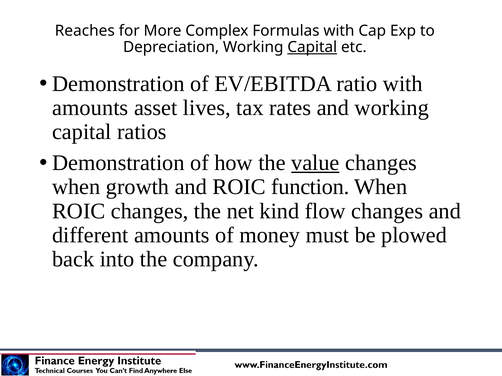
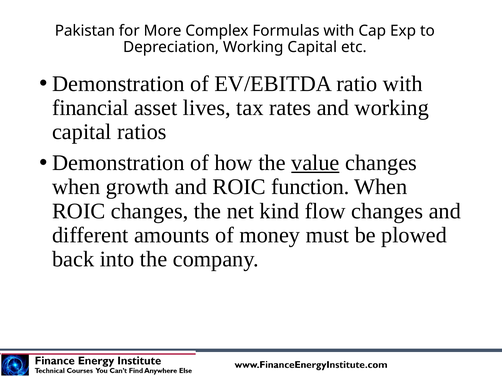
Reaches: Reaches -> Pakistan
Capital at (312, 47) underline: present -> none
amounts at (90, 108): amounts -> financial
